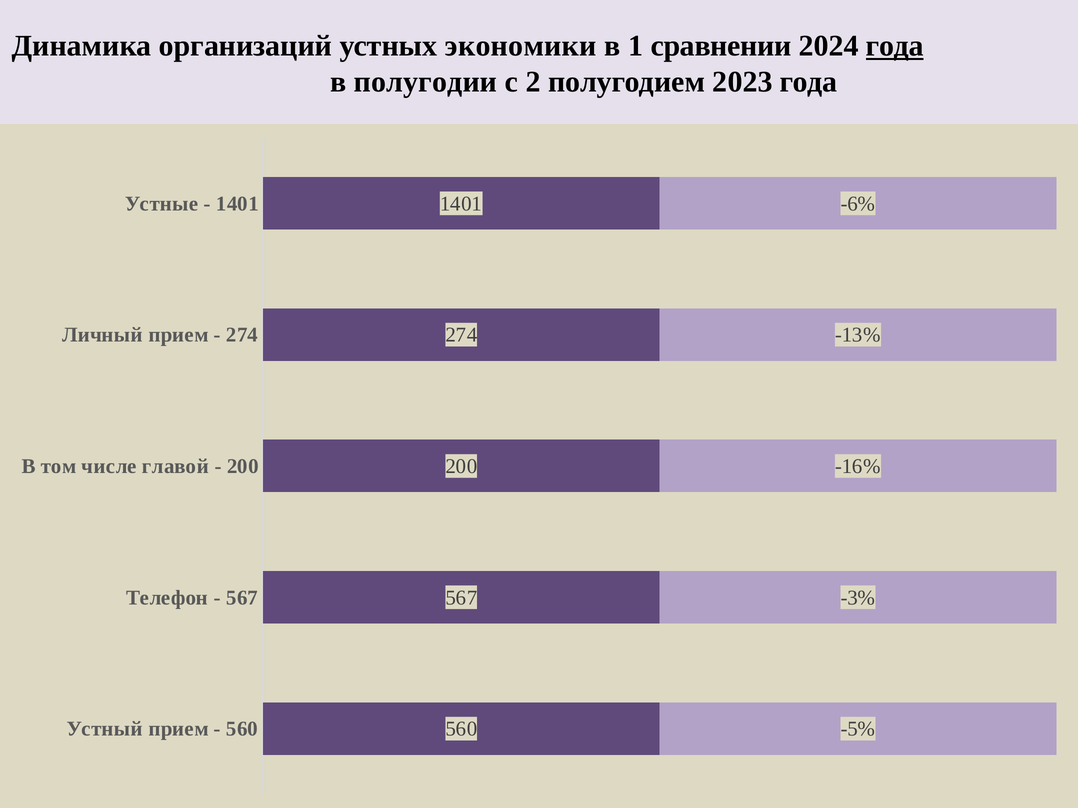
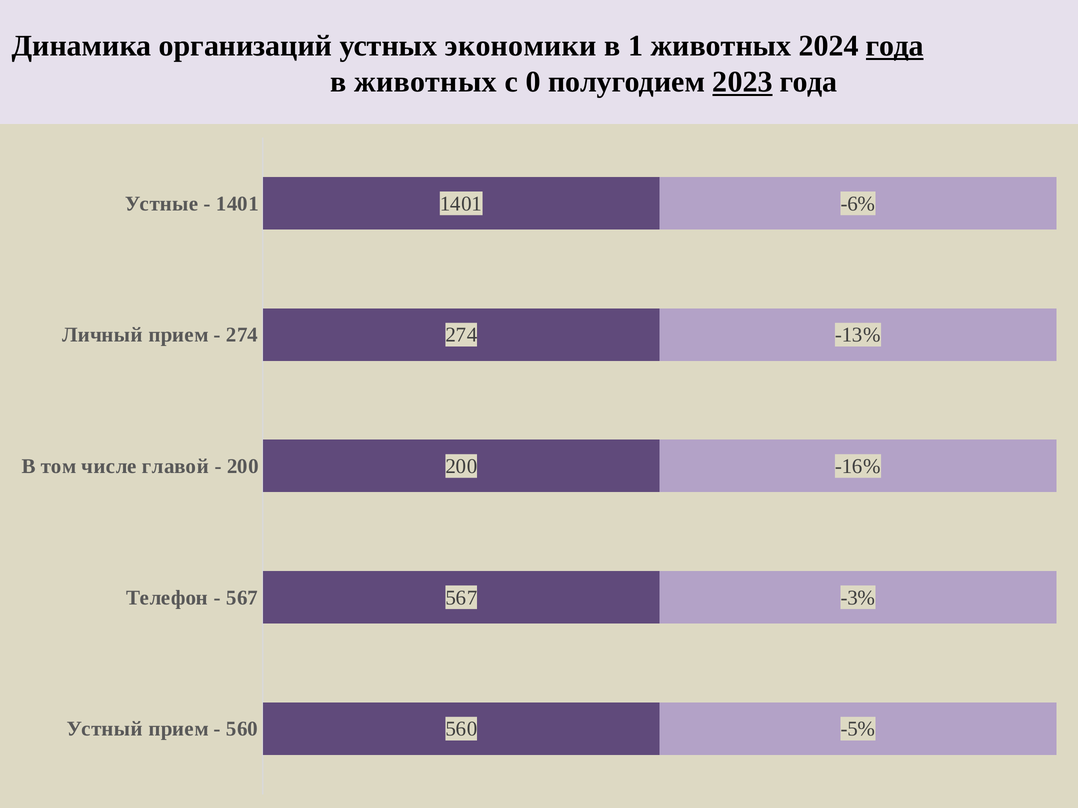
1 сравнении: сравнении -> животных
в полугодии: полугодии -> животных
2: 2 -> 0
2023 underline: none -> present
